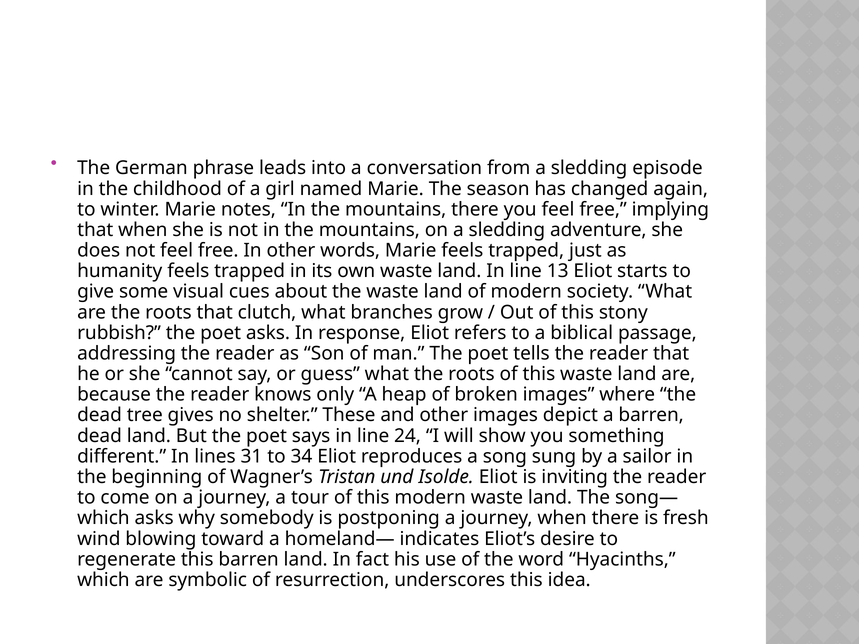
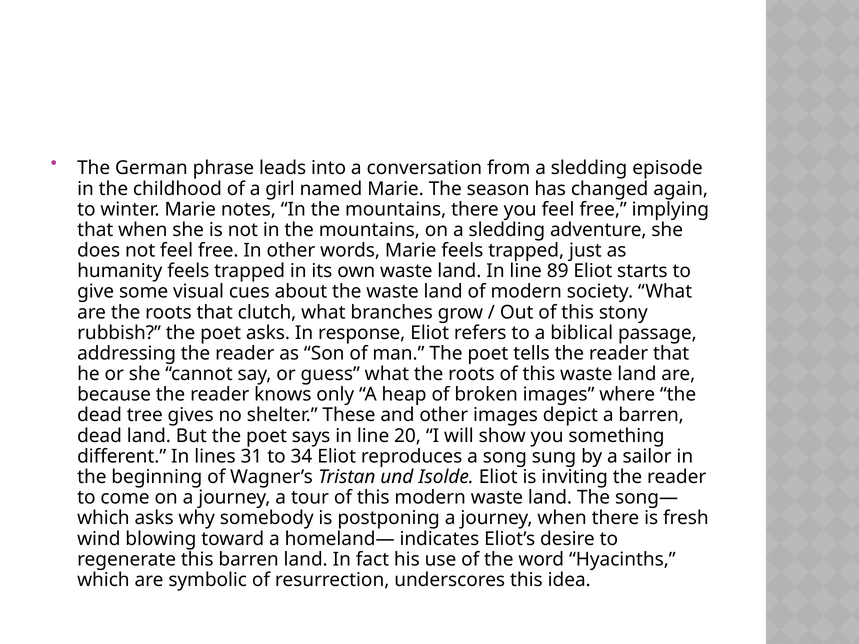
13: 13 -> 89
24: 24 -> 20
